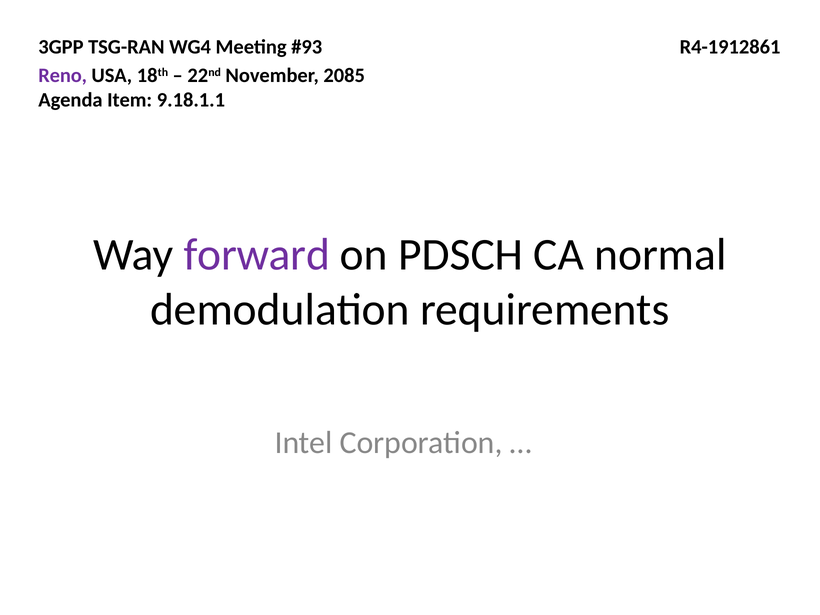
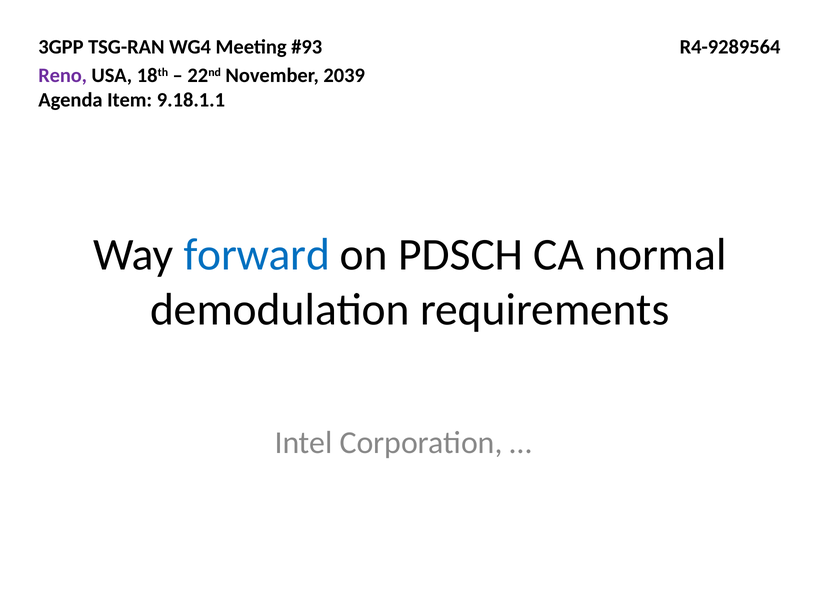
R4-1912861: R4-1912861 -> R4-9289564
2085: 2085 -> 2039
forward colour: purple -> blue
